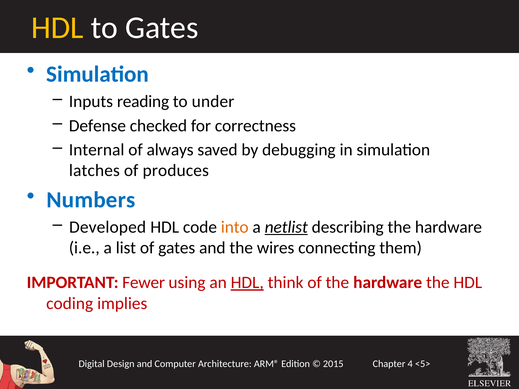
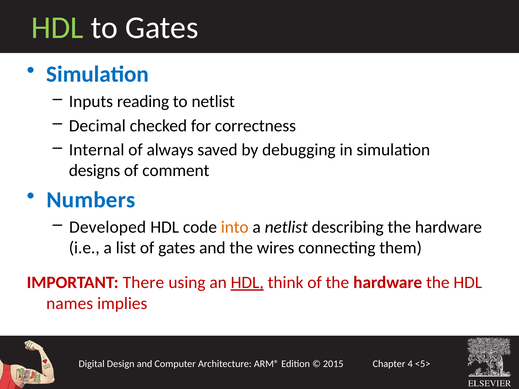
HDL at (57, 28) colour: yellow -> light green
to under: under -> netlist
Defense: Defense -> Decimal
latches: latches -> designs
produces: produces -> comment
netlist at (286, 227) underline: present -> none
Fewer: Fewer -> There
coding: coding -> names
